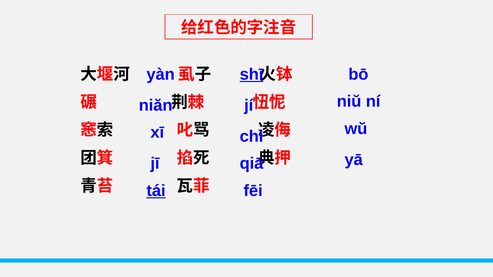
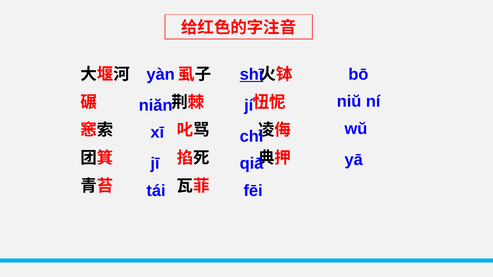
tái underline: present -> none
